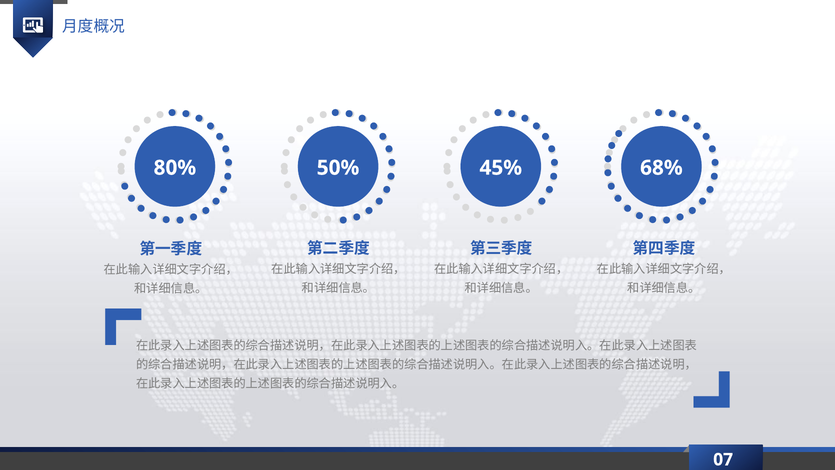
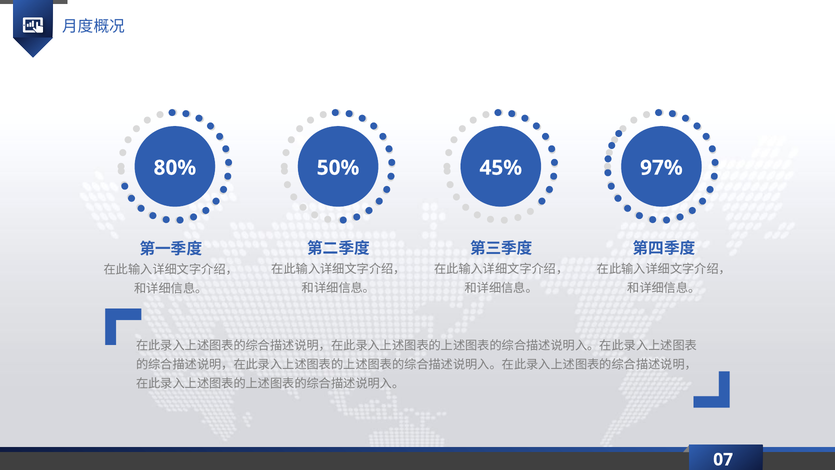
68%: 68% -> 97%
